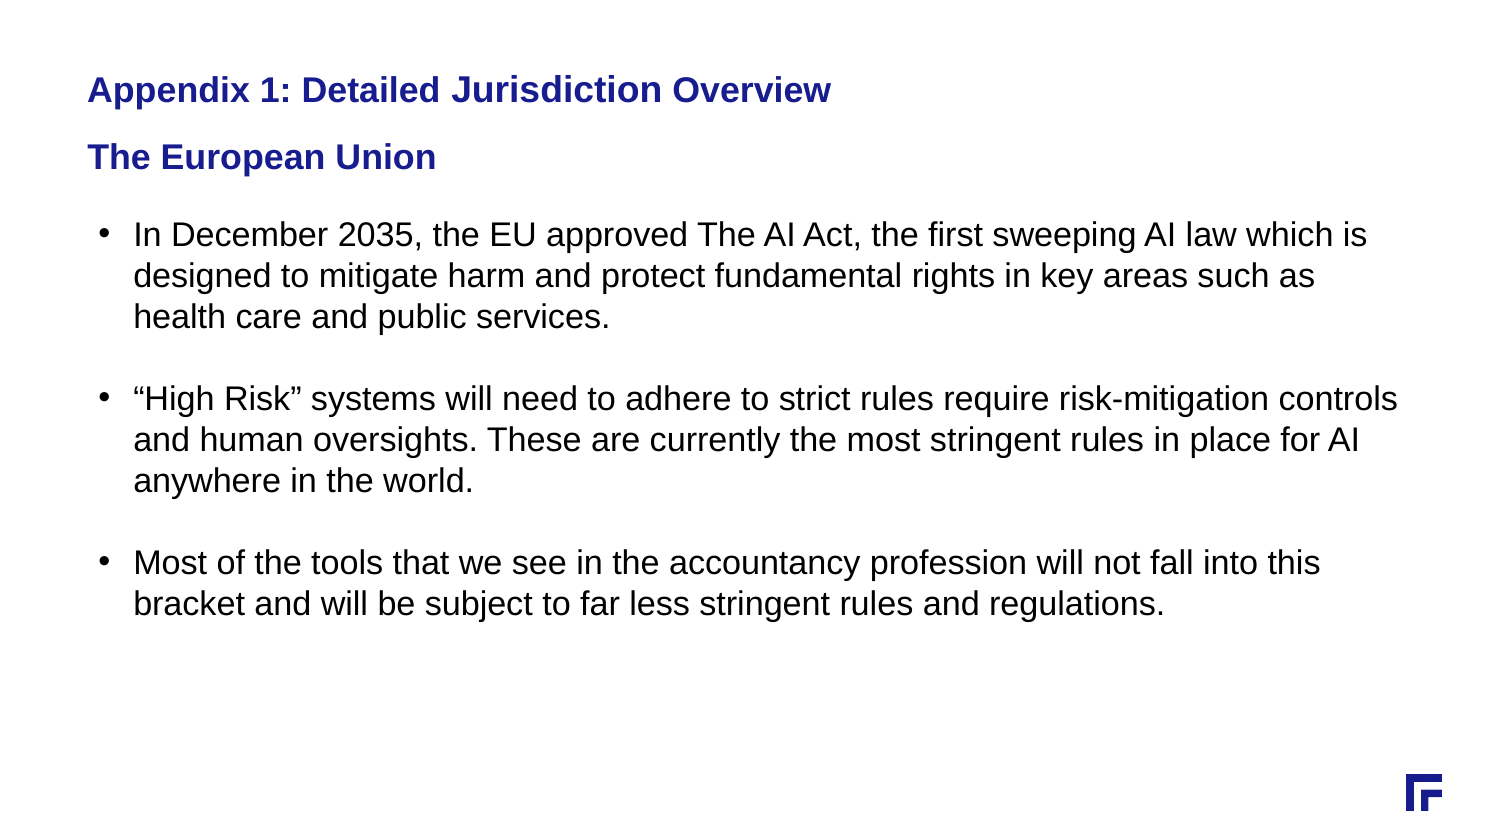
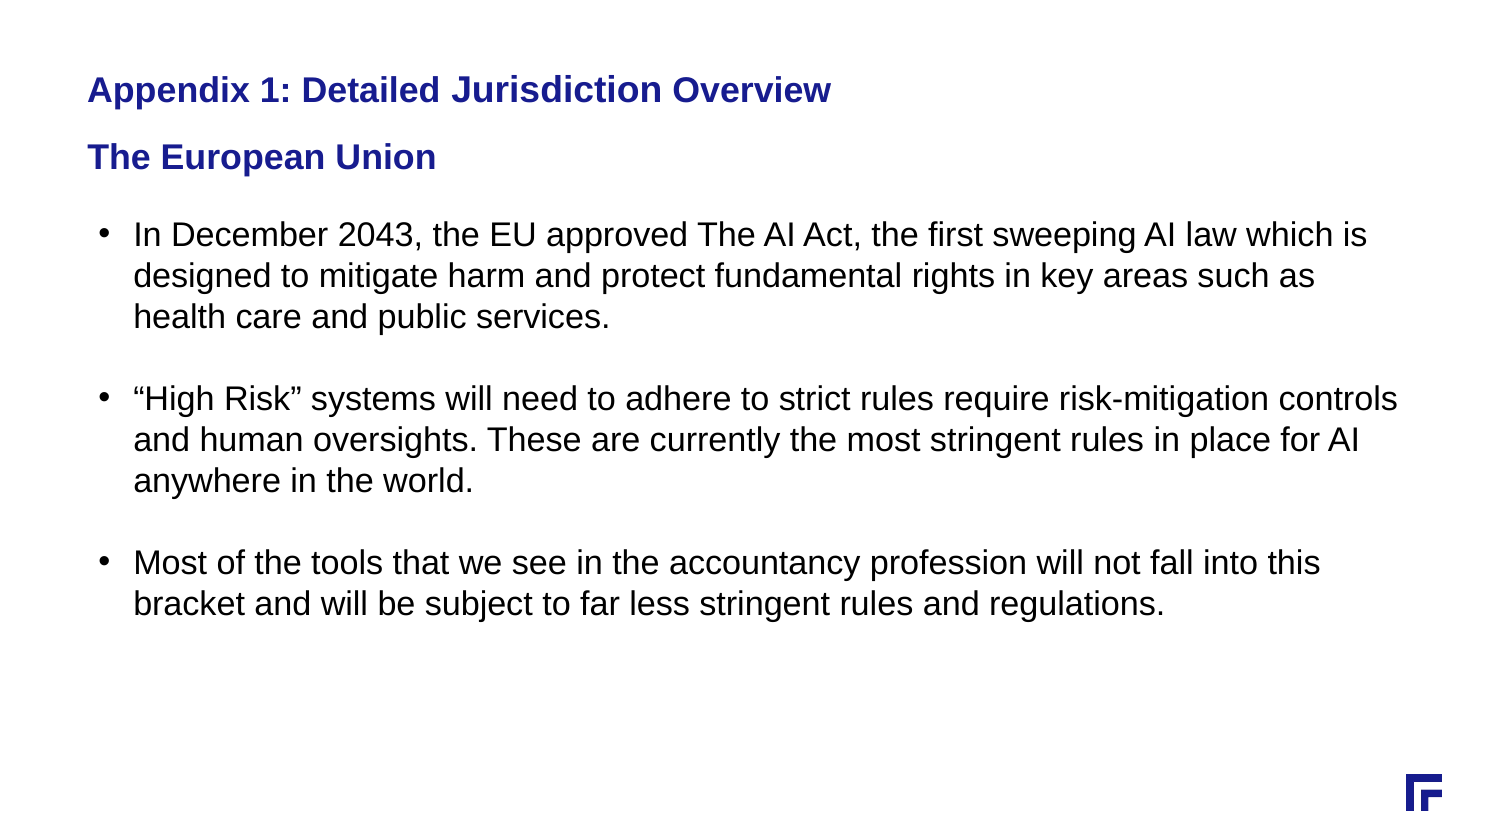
2035: 2035 -> 2043
